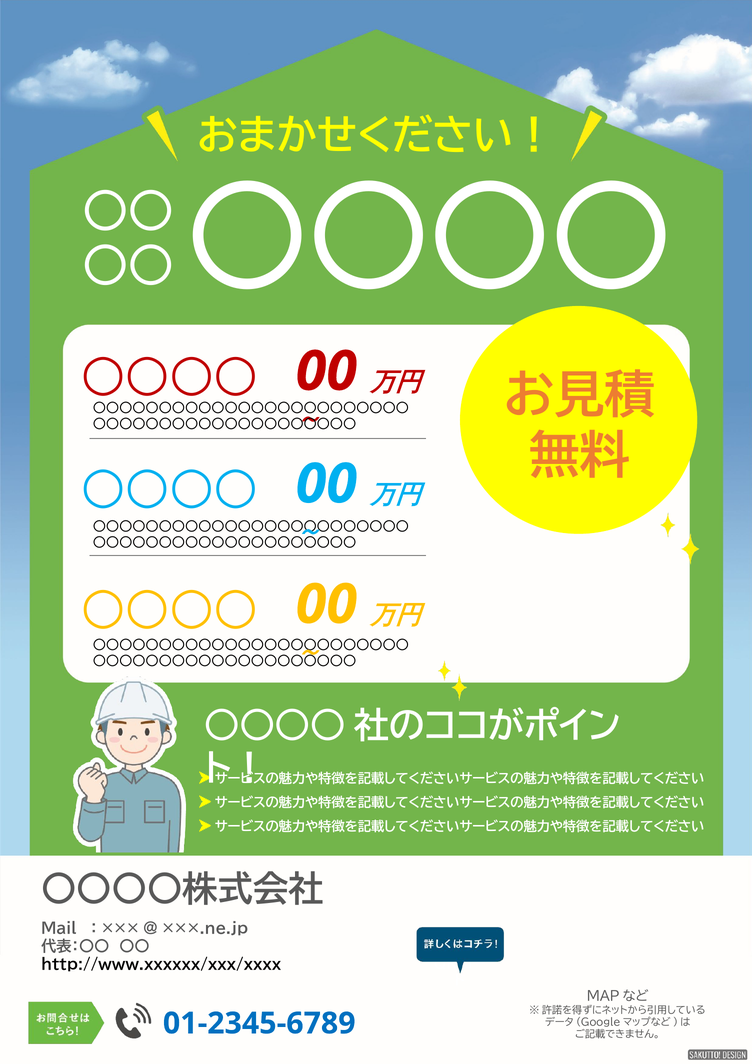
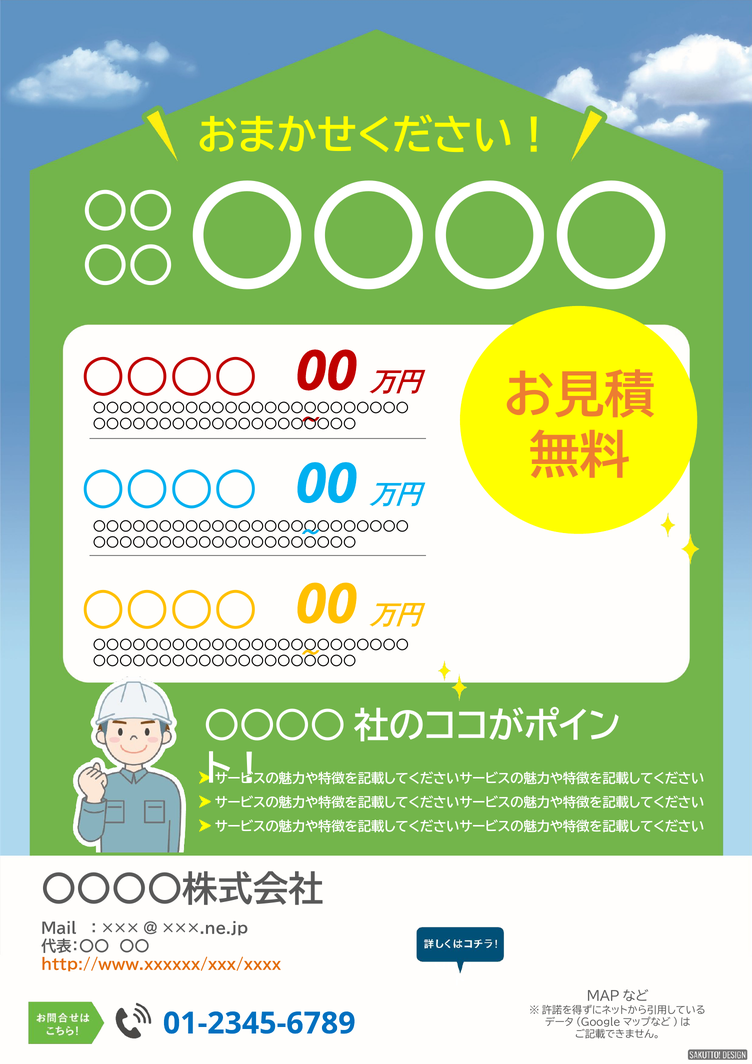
http://www.xxxxxx/xxx/xxxx colour: black -> orange
